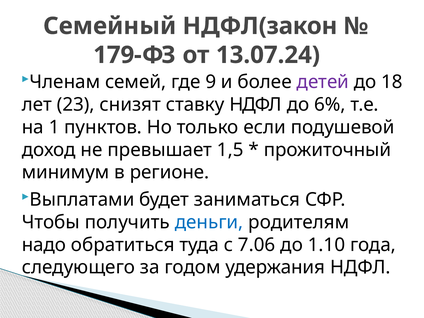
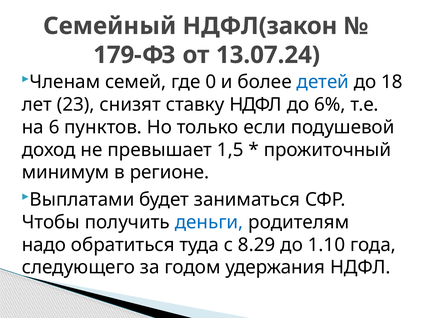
9: 9 -> 0
детей colour: purple -> blue
1: 1 -> 6
7.06: 7.06 -> 8.29
